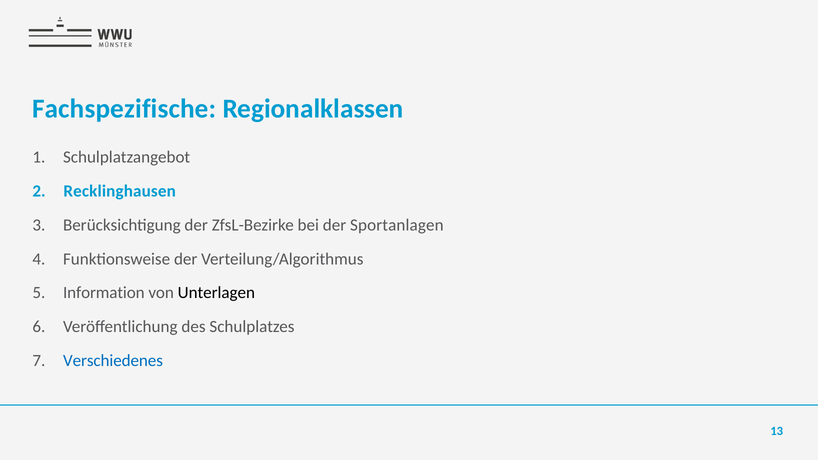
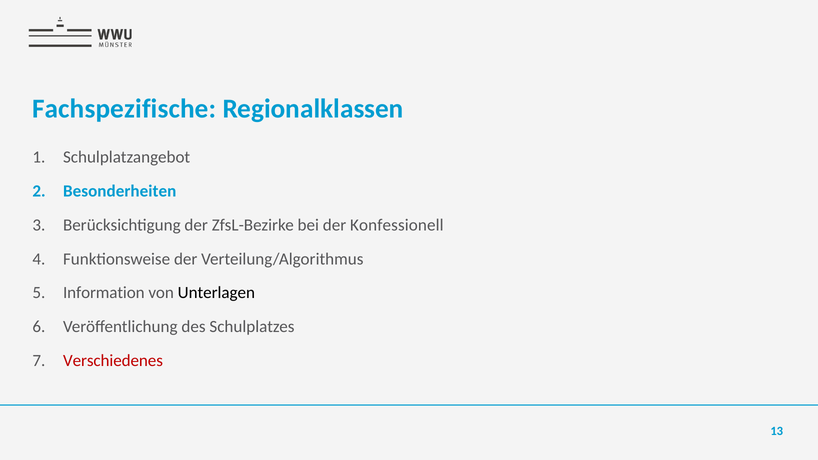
Recklinghausen: Recklinghausen -> Besonderheiten
Sportanlagen: Sportanlagen -> Konfessionell
Verschiedenes colour: blue -> red
